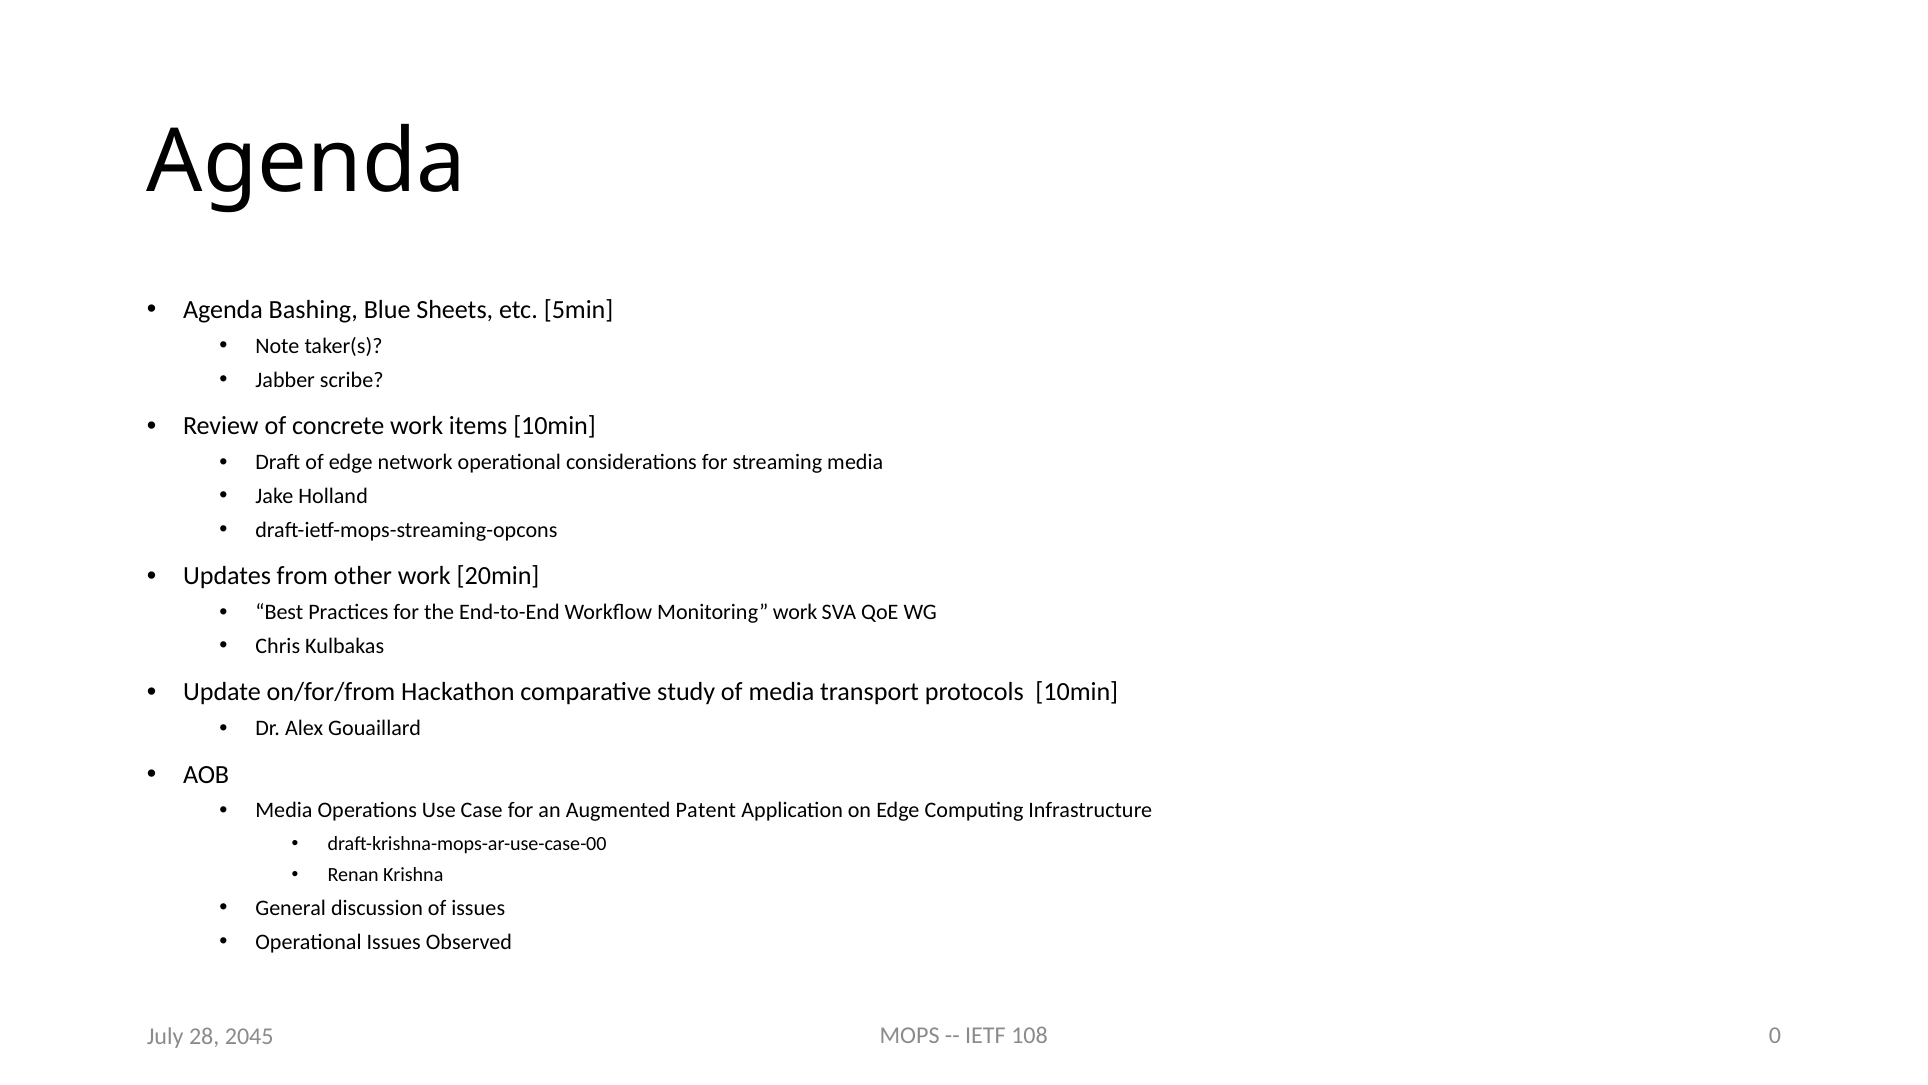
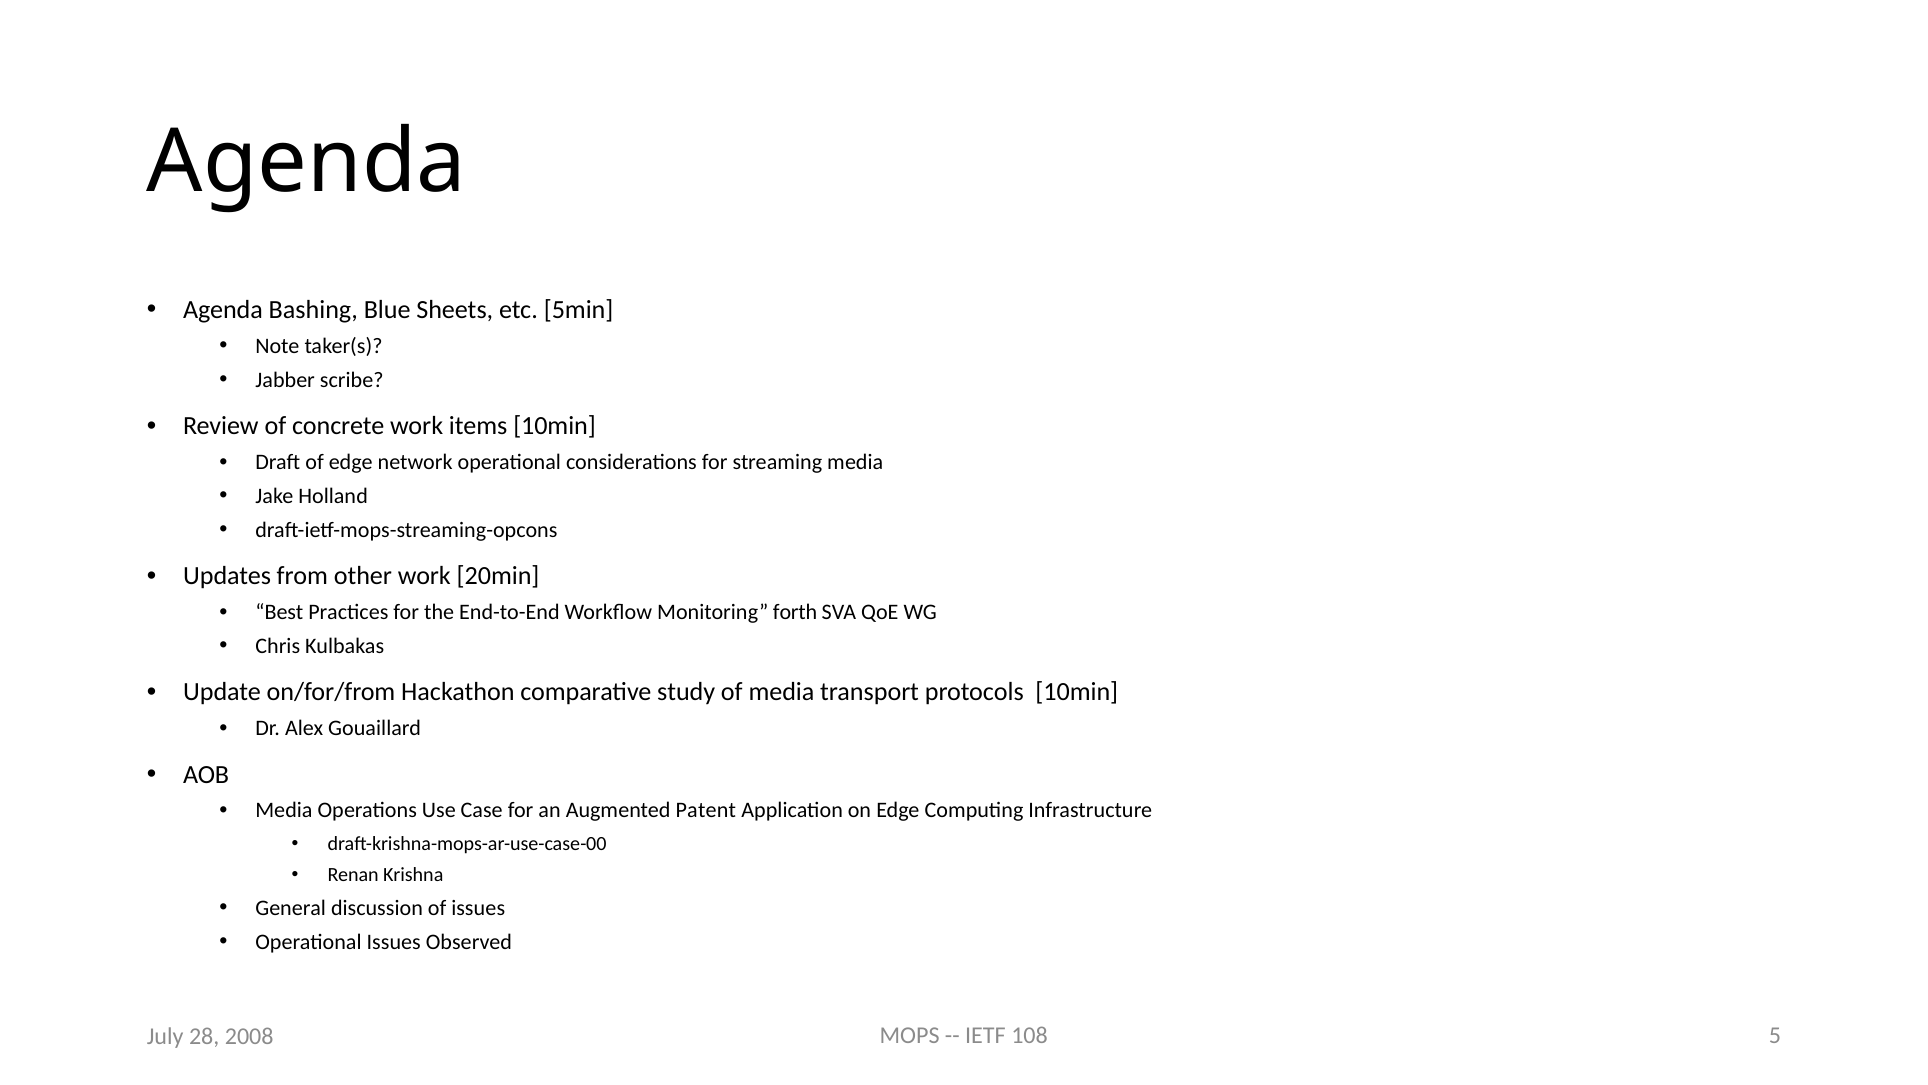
Monitoring work: work -> forth
0: 0 -> 5
2045: 2045 -> 2008
